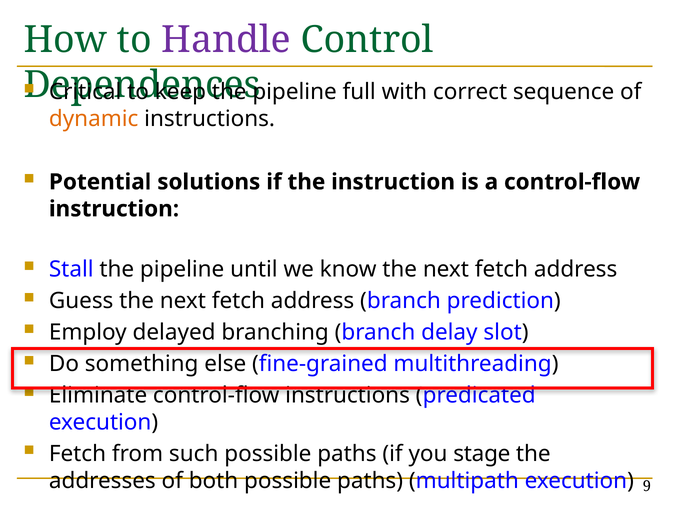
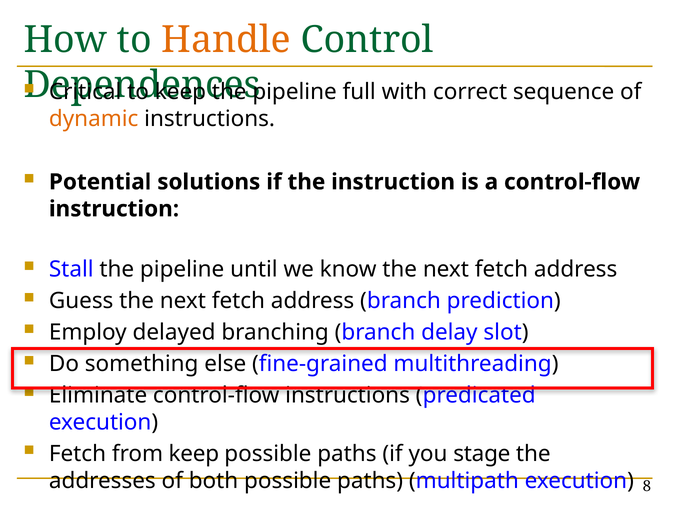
Handle colour: purple -> orange
from such: such -> keep
9: 9 -> 8
